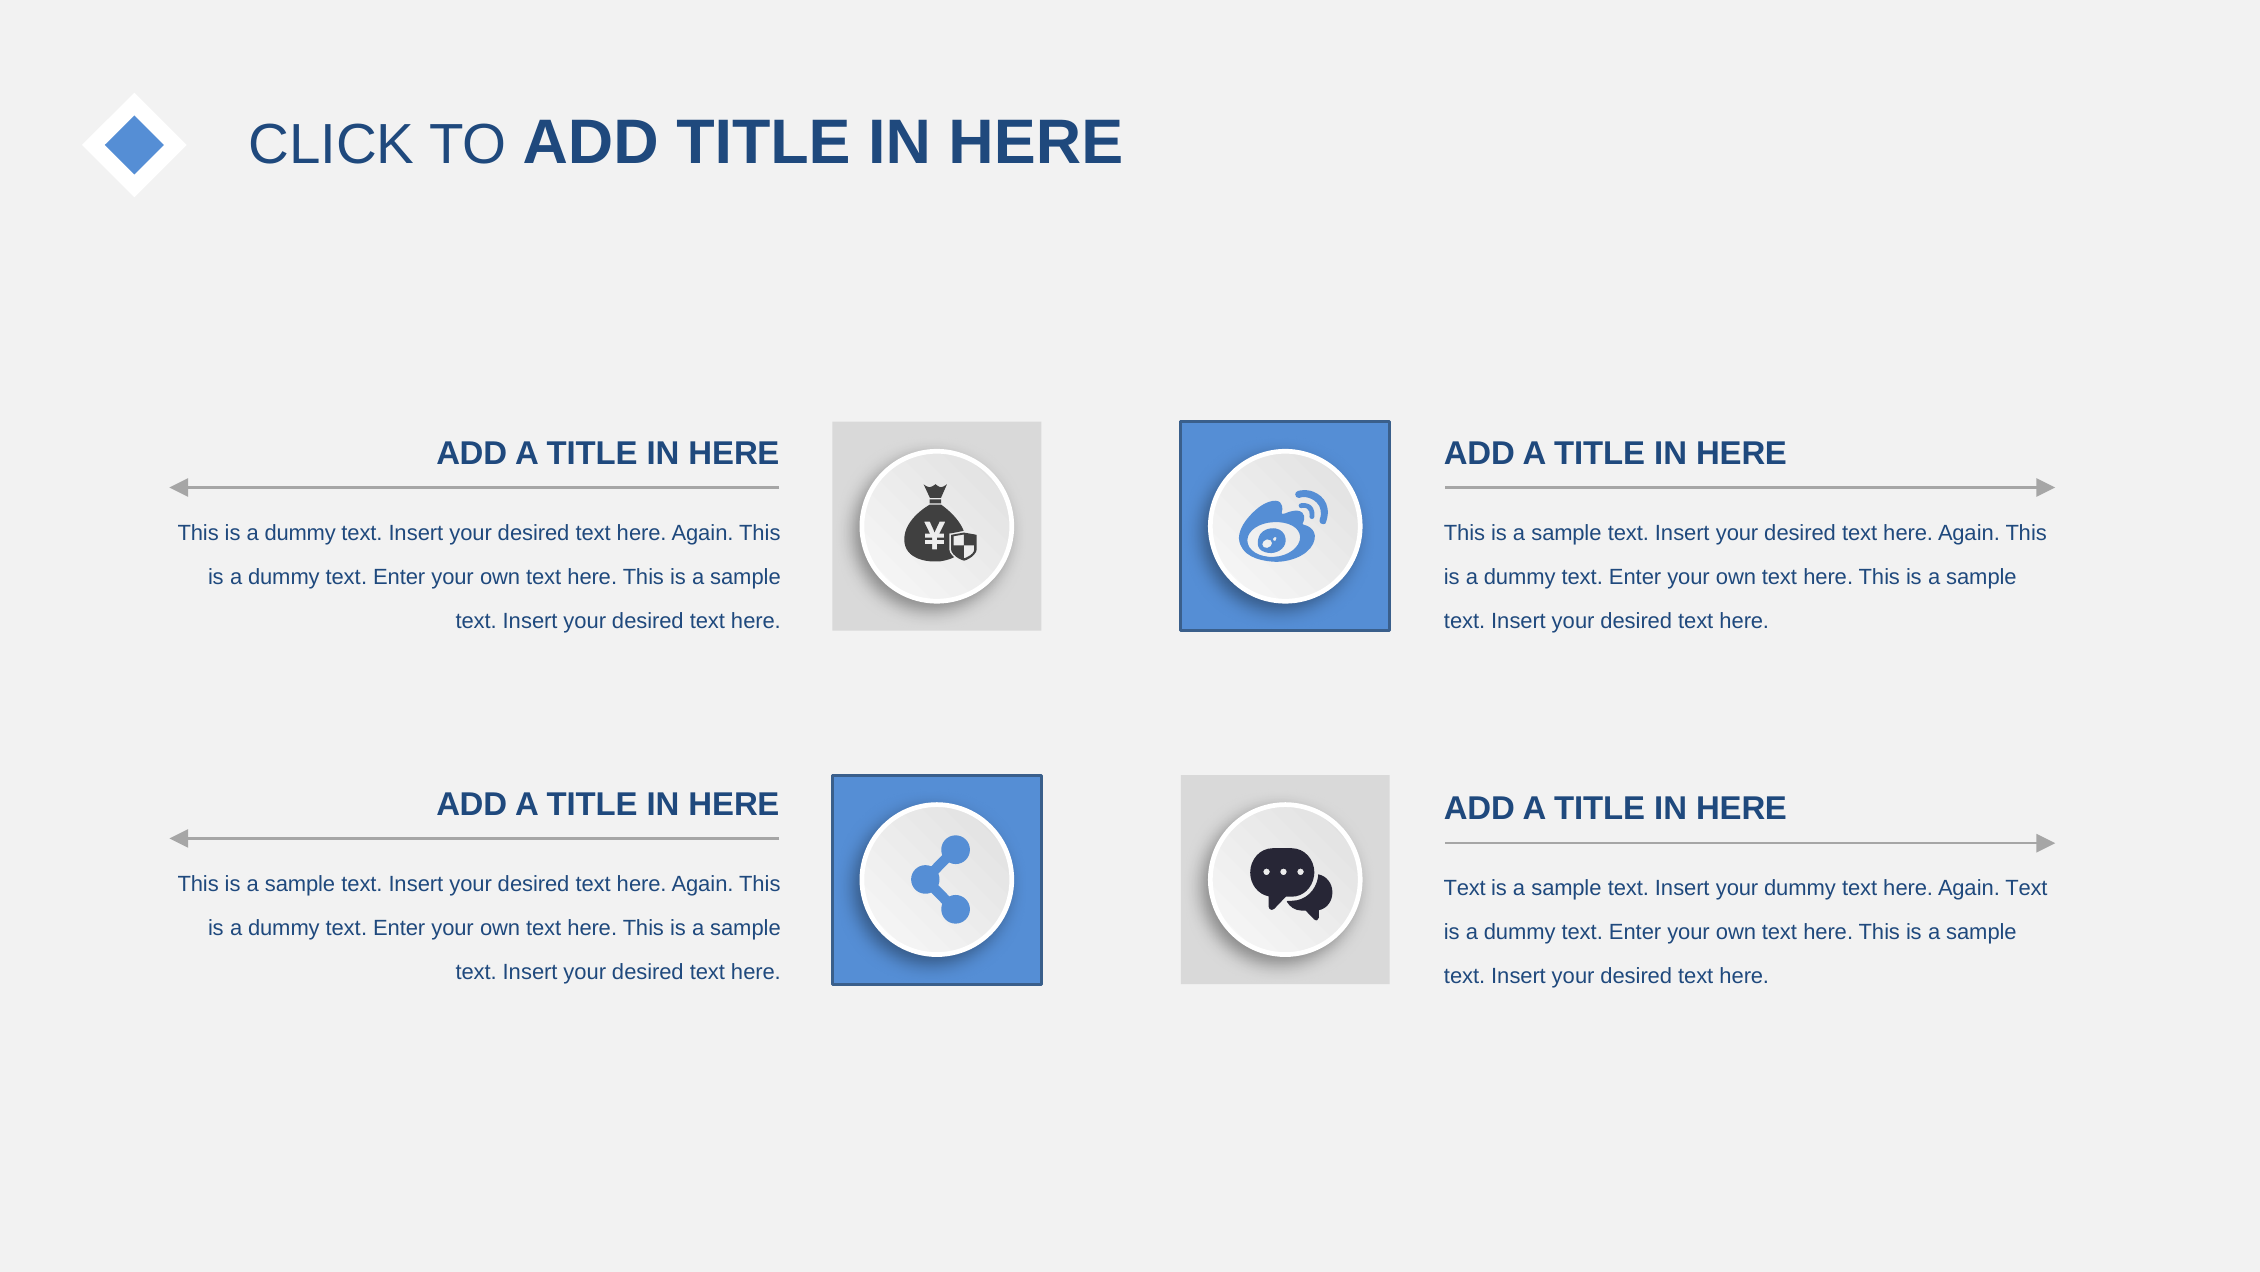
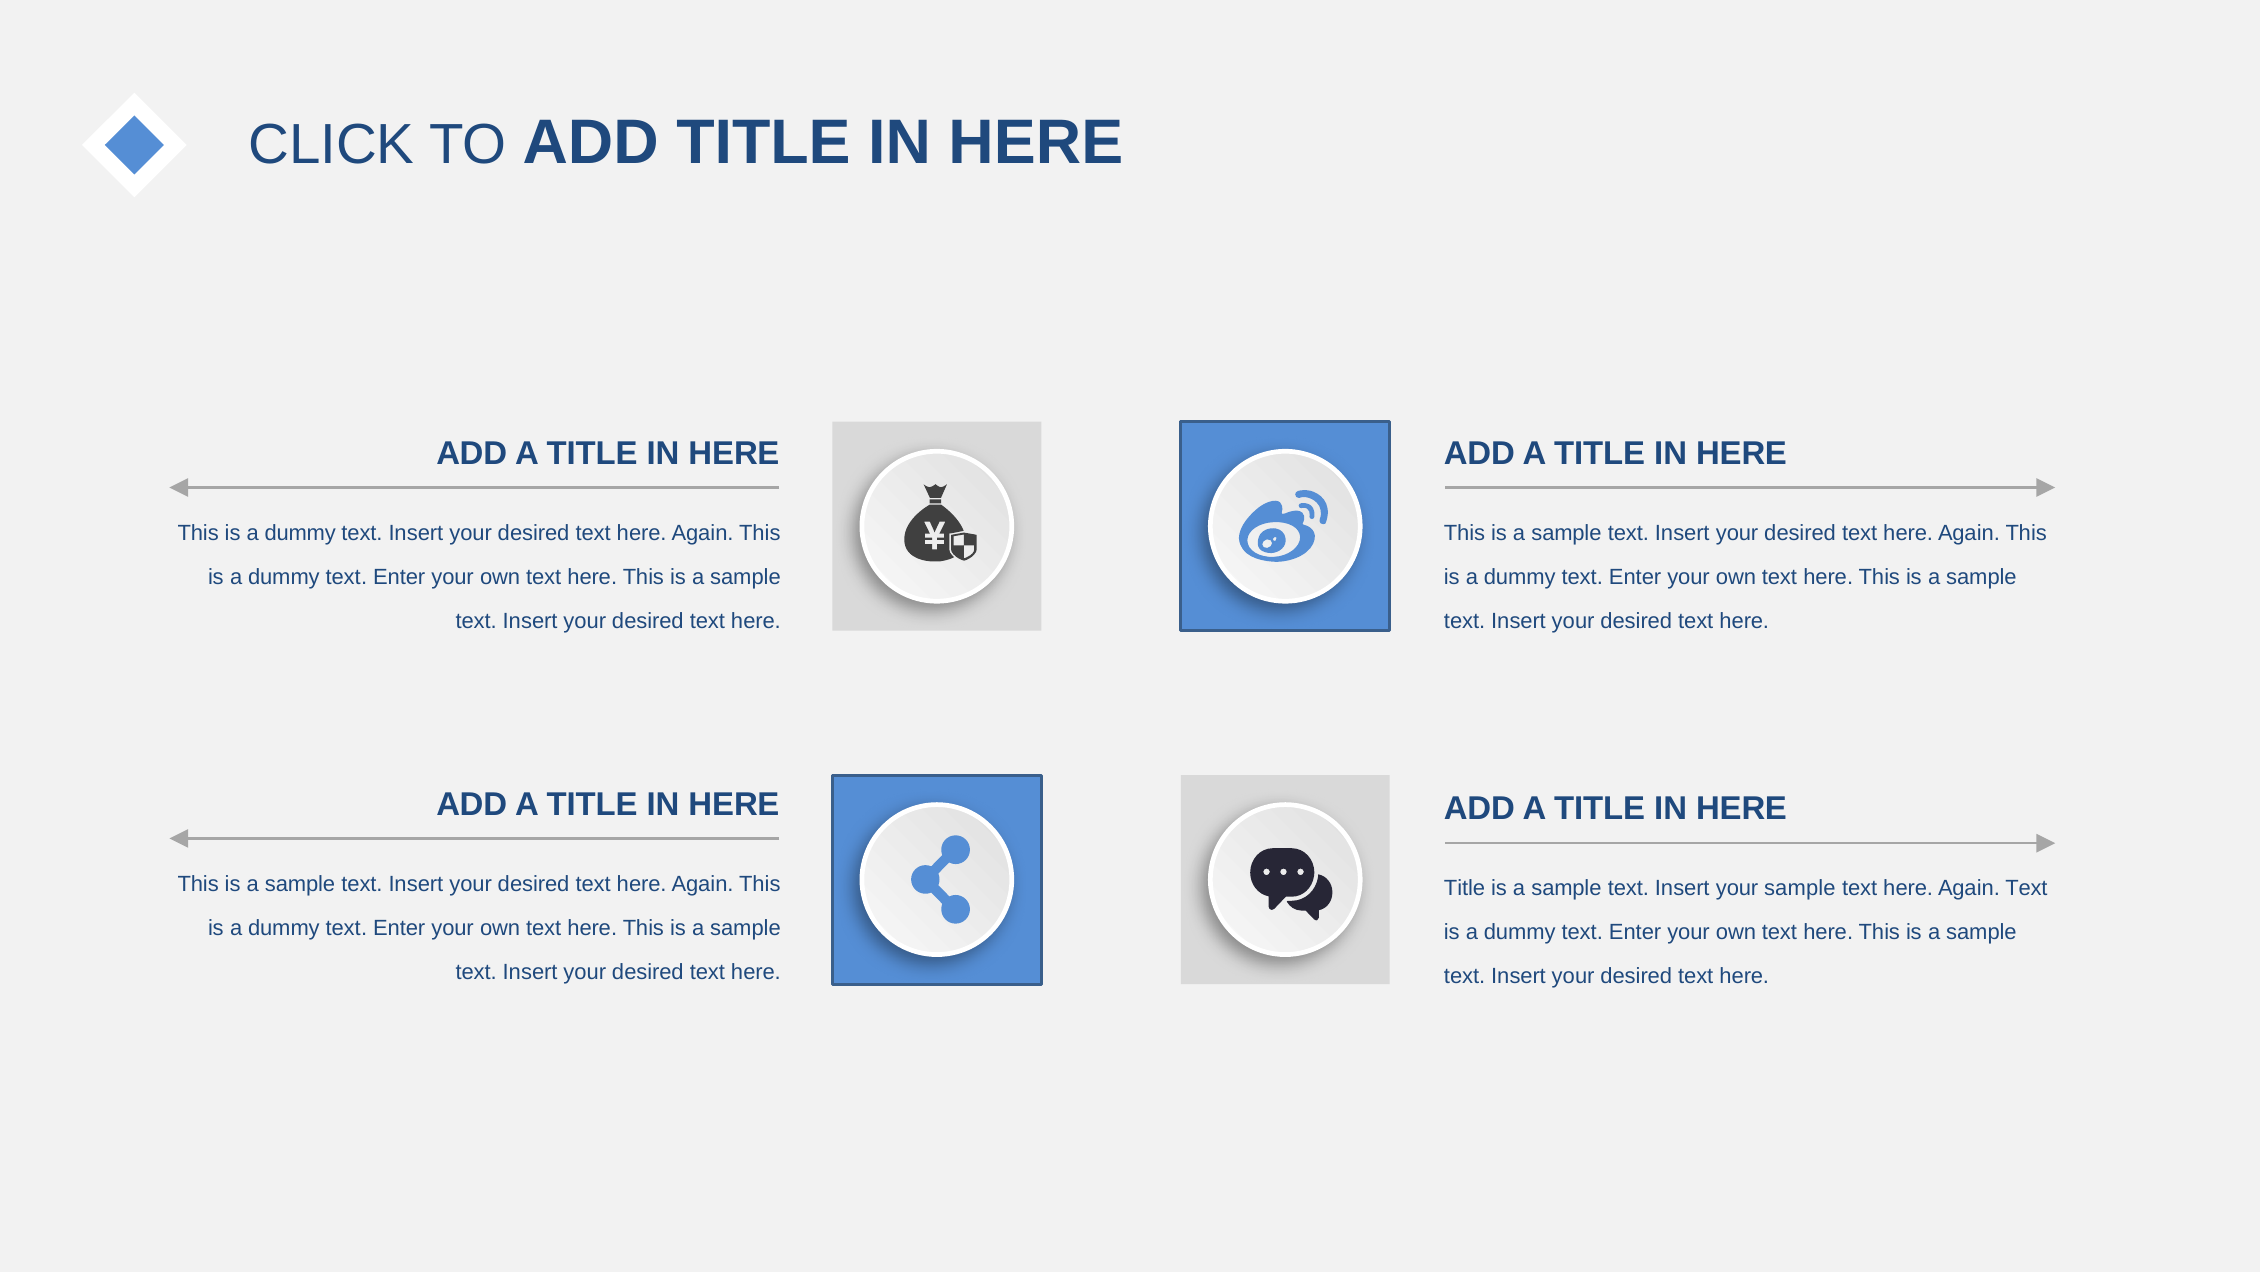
Text at (1465, 888): Text -> Title
your dummy: dummy -> sample
